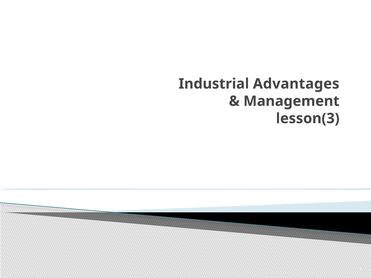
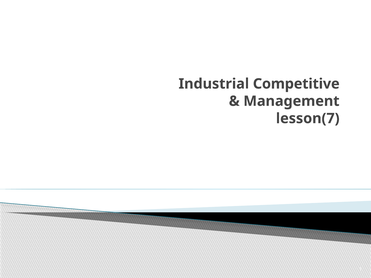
Advantages: Advantages -> Competitive
lesson(3: lesson(3 -> lesson(7
